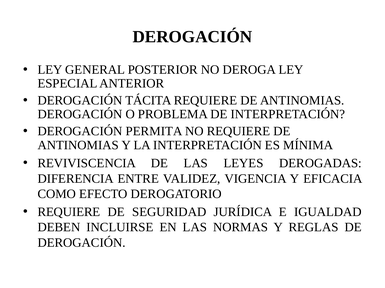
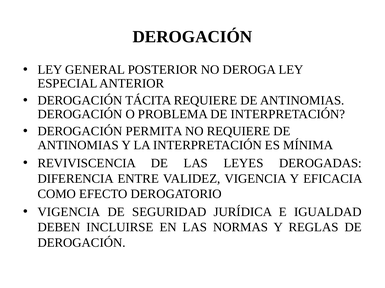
REQUIERE at (69, 212): REQUIERE -> VIGENCIA
